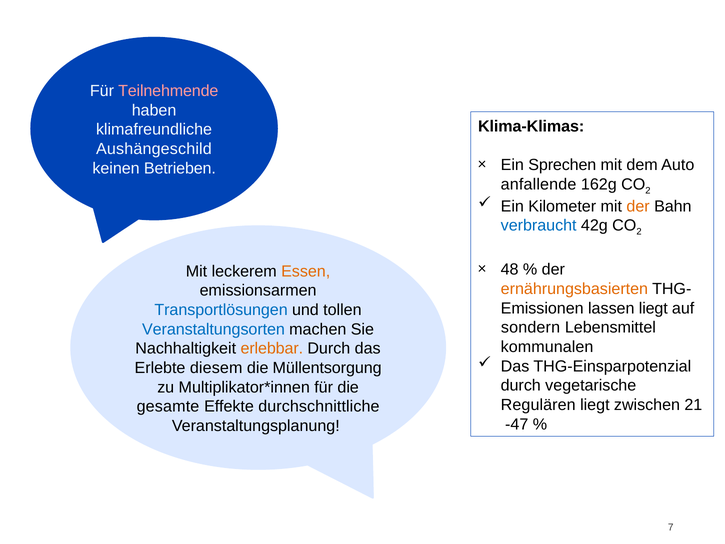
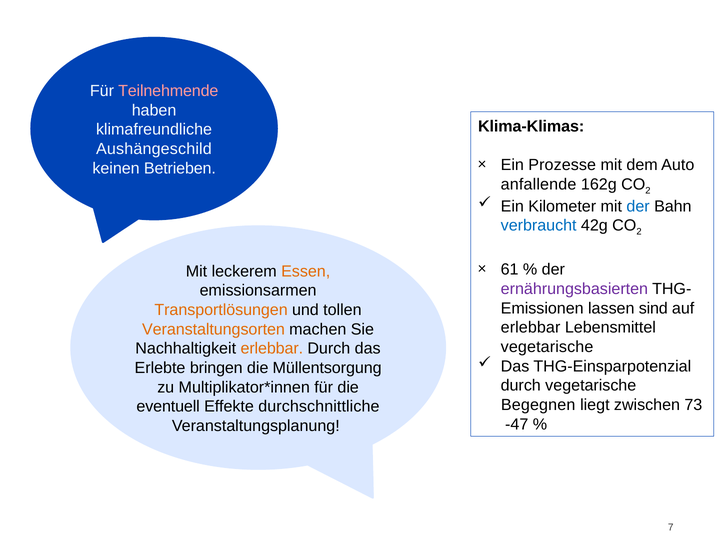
Sprechen: Sprechen -> Prozesse
der at (638, 206) colour: orange -> blue
48: 48 -> 61
ernährungsbasierten colour: orange -> purple
lassen liegt: liegt -> sind
Transportlösungen colour: blue -> orange
sondern at (531, 327): sondern -> erlebbar
Veranstaltungsorten colour: blue -> orange
kommunalen at (547, 347): kommunalen -> vegetarische
diesem: diesem -> bringen
Regulären: Regulären -> Begegnen
21: 21 -> 73
gesamte: gesamte -> eventuell
